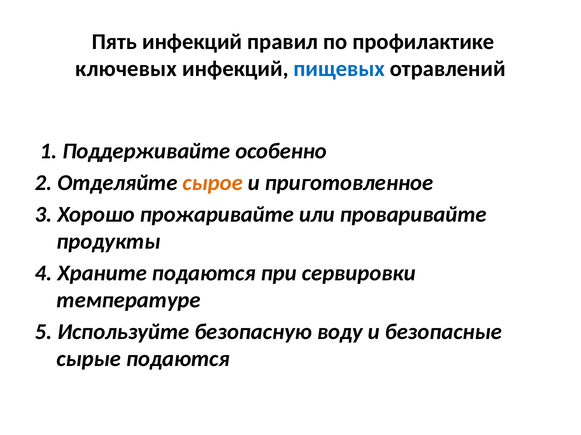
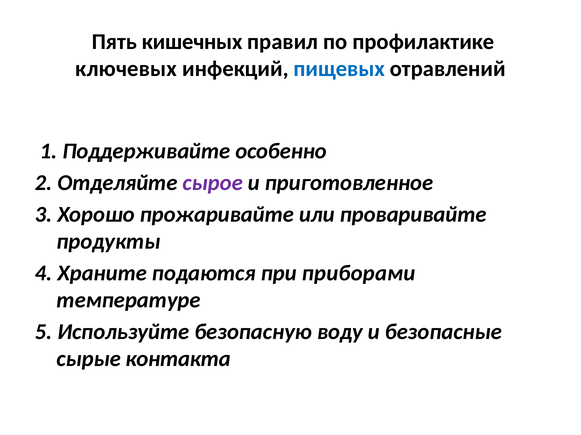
Пять инфекций: инфекций -> кишечных
сырое colour: orange -> purple
сервировки: сервировки -> приборами
сырые подаются: подаются -> контакта
